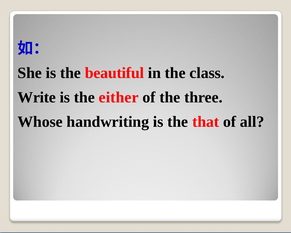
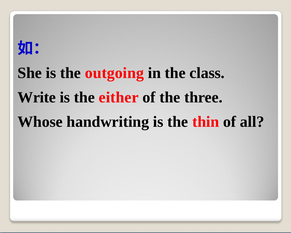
beautiful: beautiful -> outgoing
that: that -> thin
